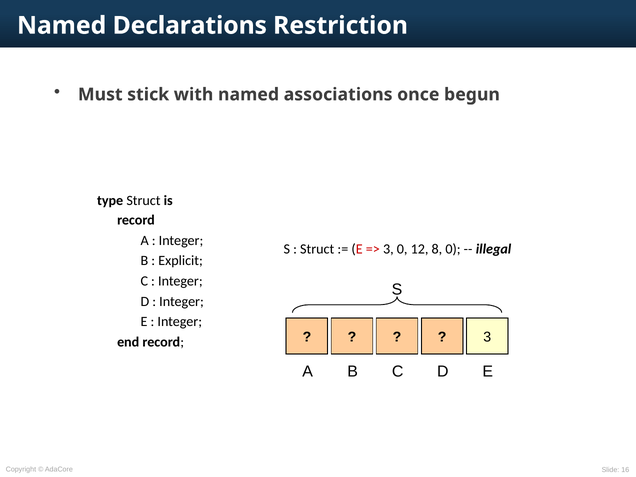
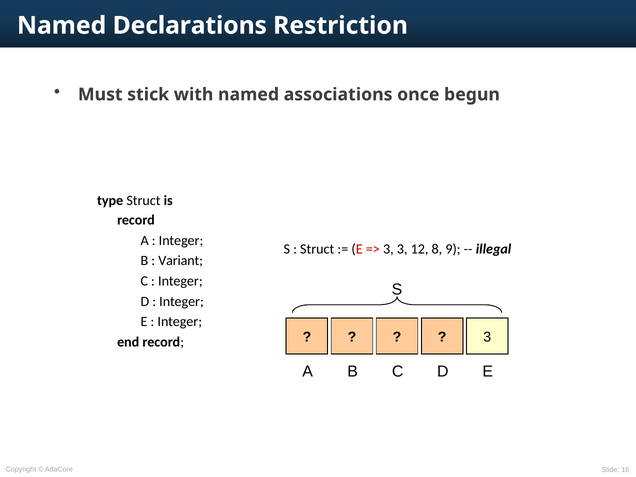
3 0: 0 -> 3
8 0: 0 -> 9
Explicit: Explicit -> Variant
